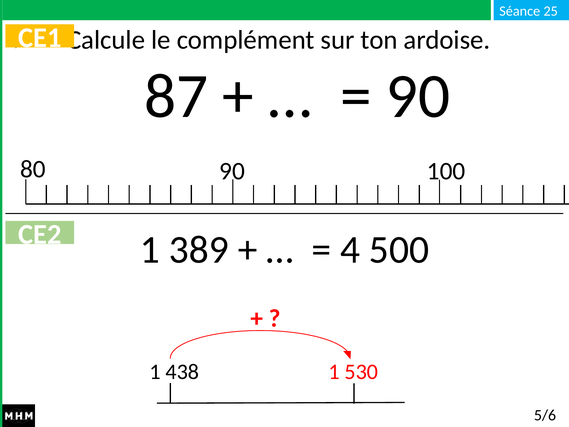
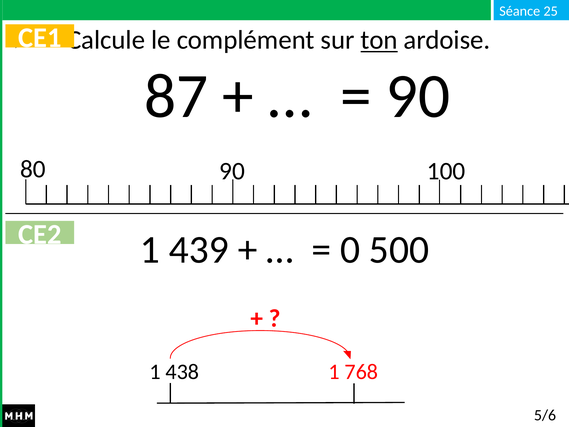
ton underline: none -> present
389: 389 -> 439
4: 4 -> 0
530: 530 -> 768
